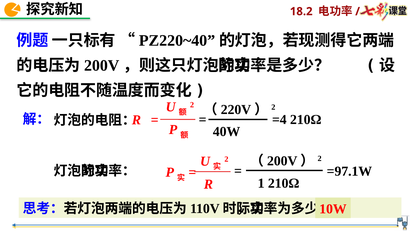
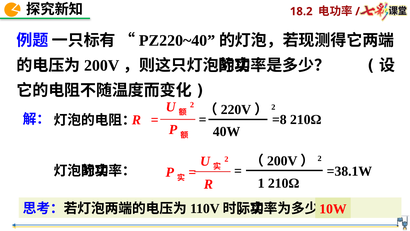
=4: =4 -> =8
=97.1W: =97.1W -> =38.1W
